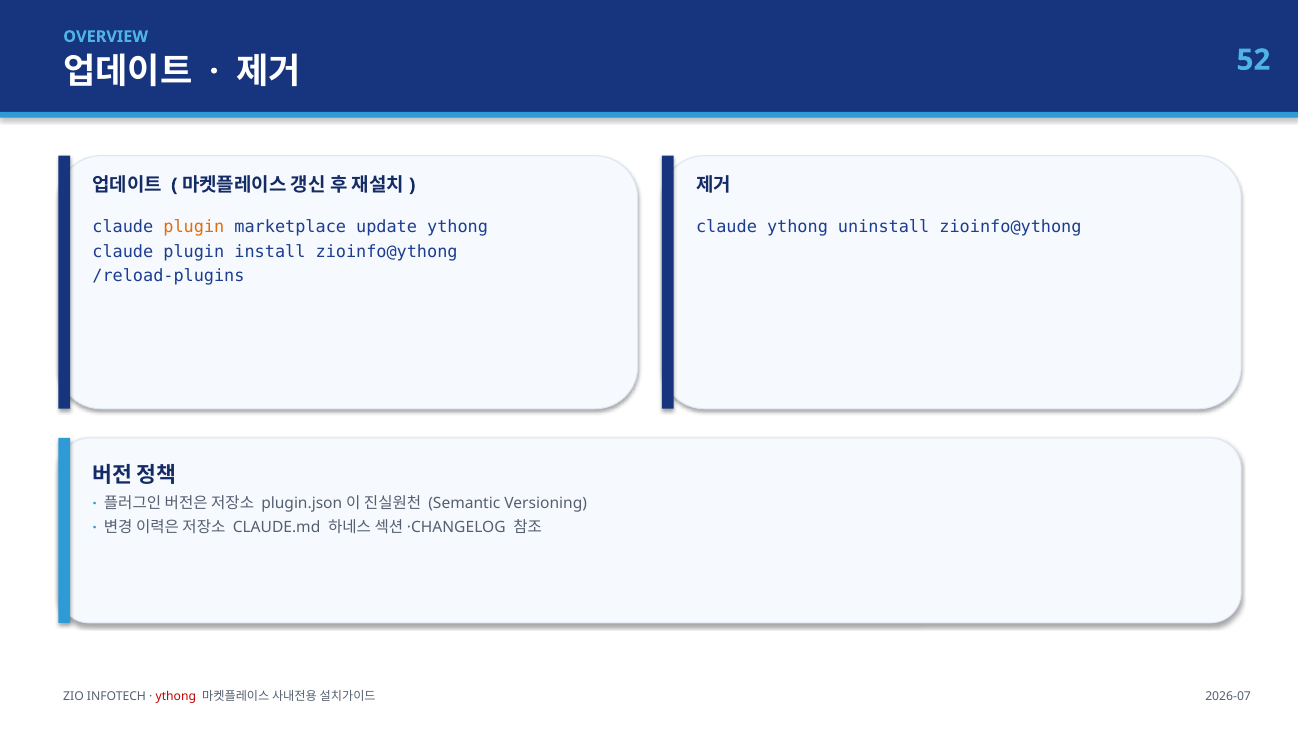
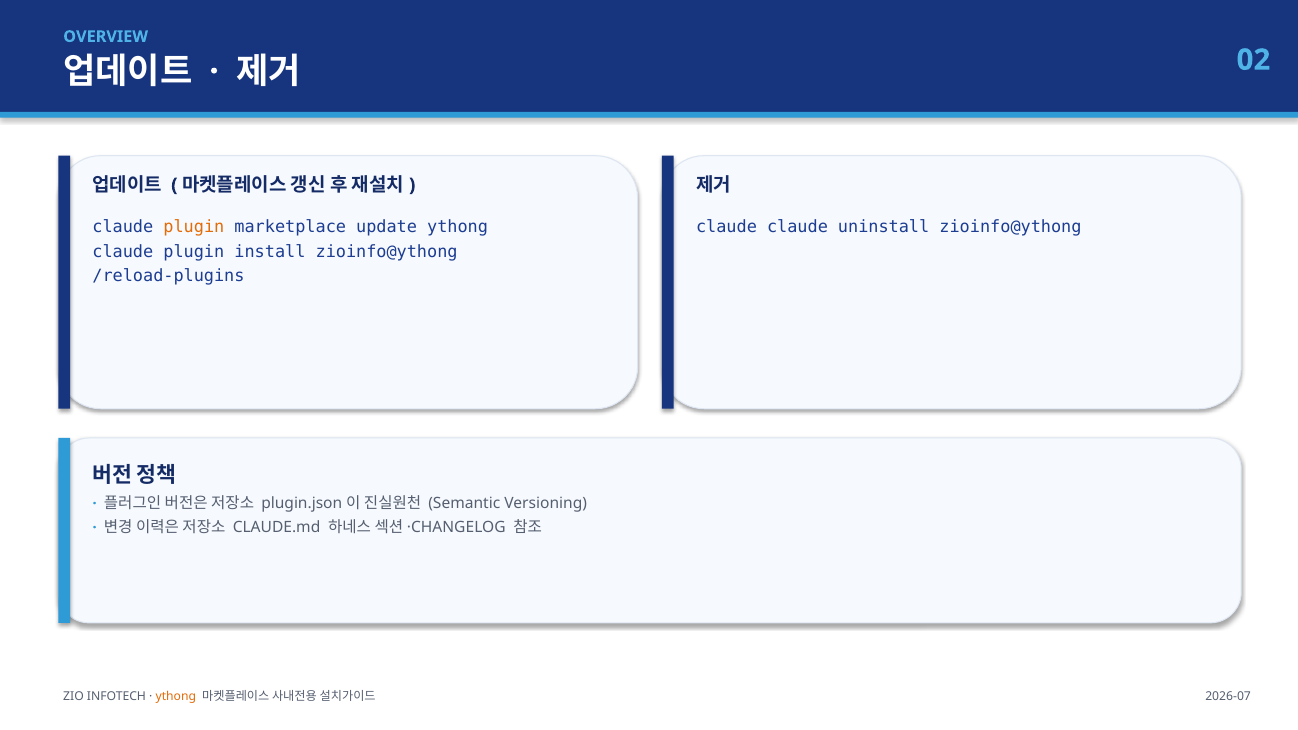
52: 52 -> 02
claude ythong: ythong -> claude
ythong at (176, 696) colour: red -> orange
